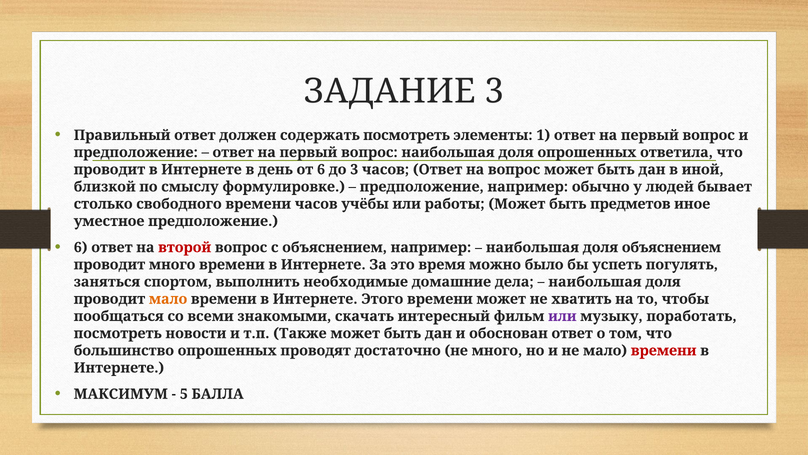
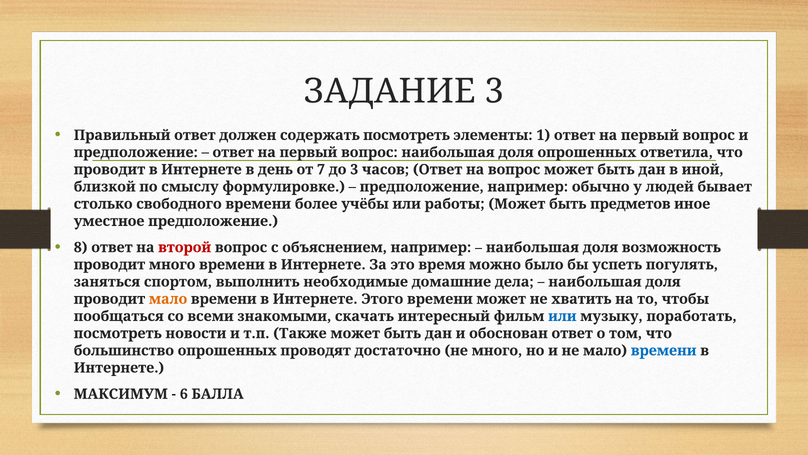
от 6: 6 -> 7
времени часов: часов -> более
6 at (81, 247): 6 -> 8
доля объяснением: объяснением -> возможность
или at (562, 316) colour: purple -> blue
времени at (664, 350) colour: red -> blue
5: 5 -> 6
